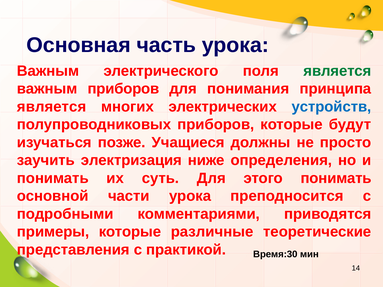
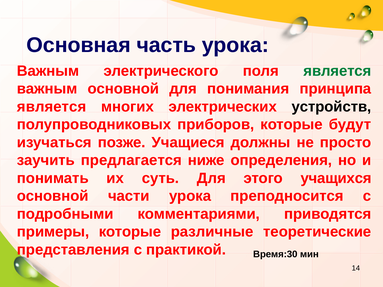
важным приборов: приборов -> основной
устройств colour: blue -> black
электризация: электризация -> предлагается
этого понимать: понимать -> учащихся
